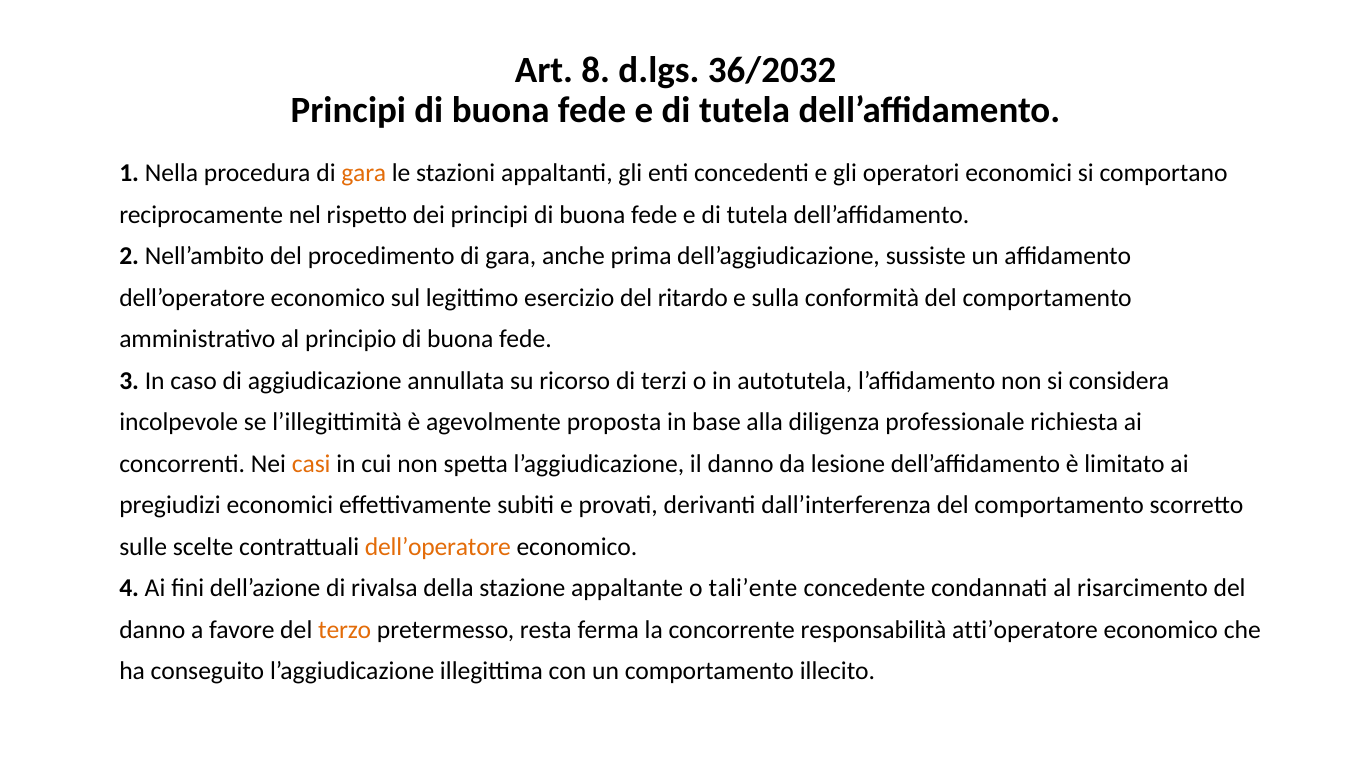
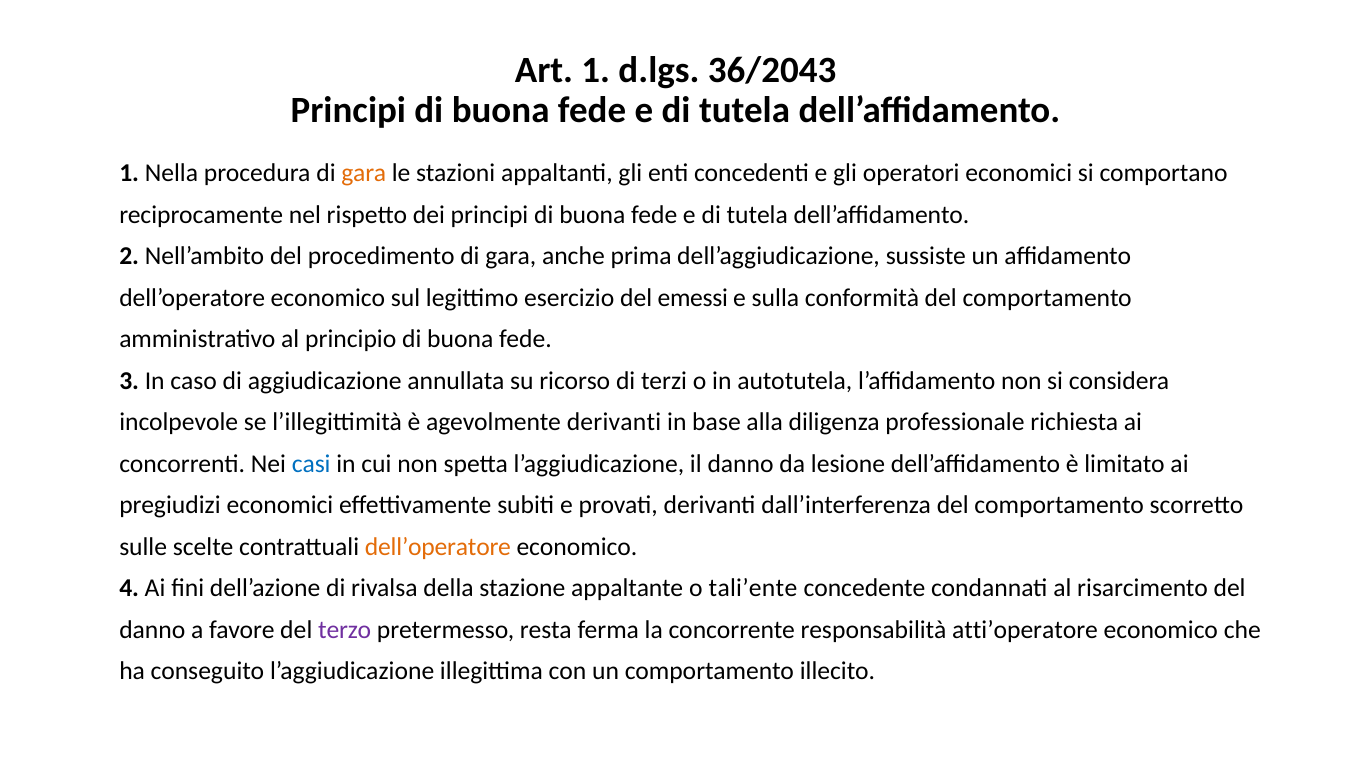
Art 8: 8 -> 1
36/2032: 36/2032 -> 36/2043
ritardo: ritardo -> emessi
agevolmente proposta: proposta -> derivanti
casi colour: orange -> blue
terzo colour: orange -> purple
